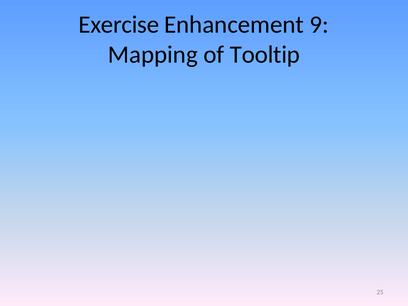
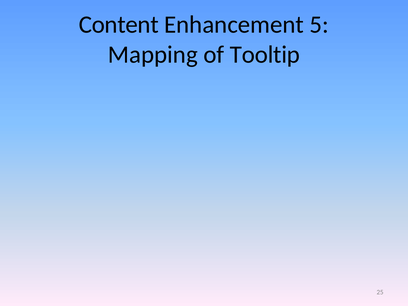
Exercise: Exercise -> Content
9: 9 -> 5
